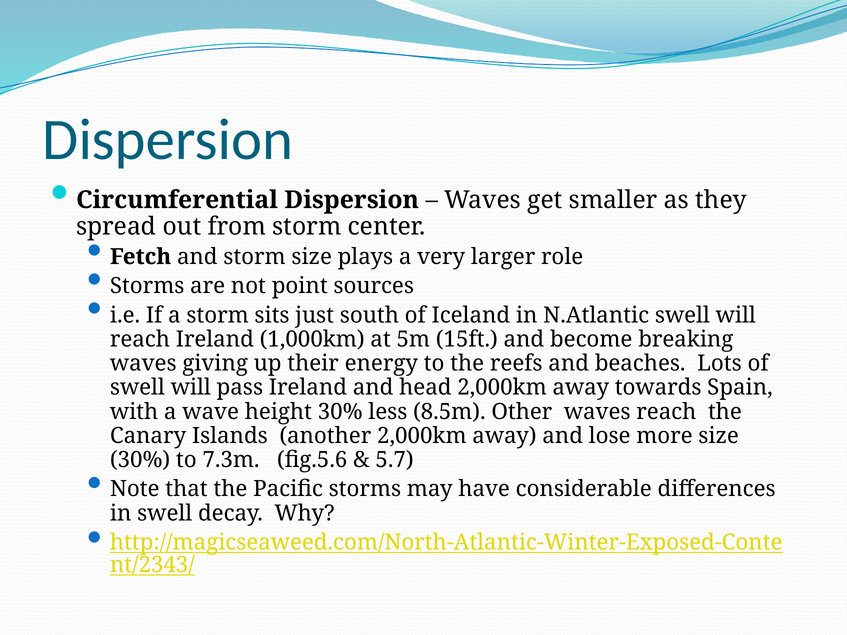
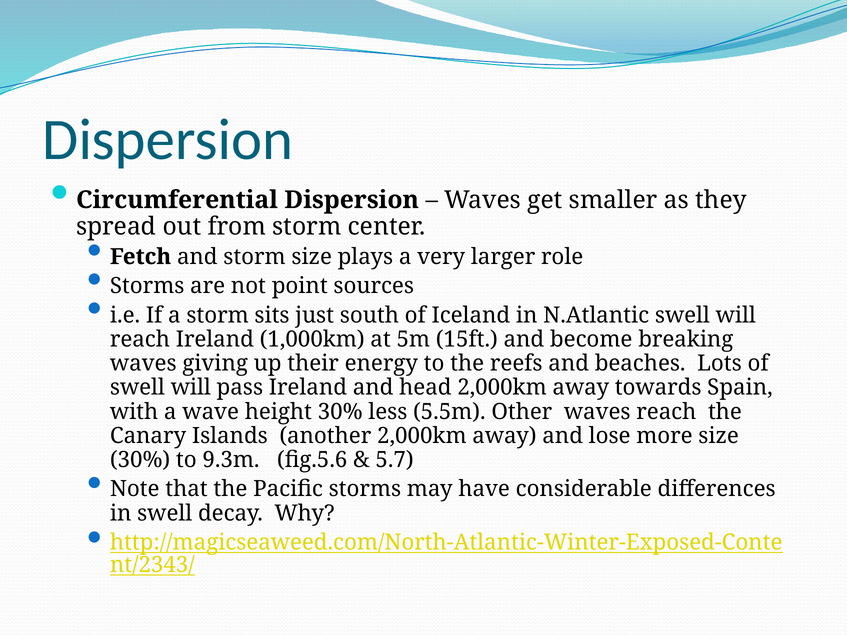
8.5m: 8.5m -> 5.5m
7.3m: 7.3m -> 9.3m
